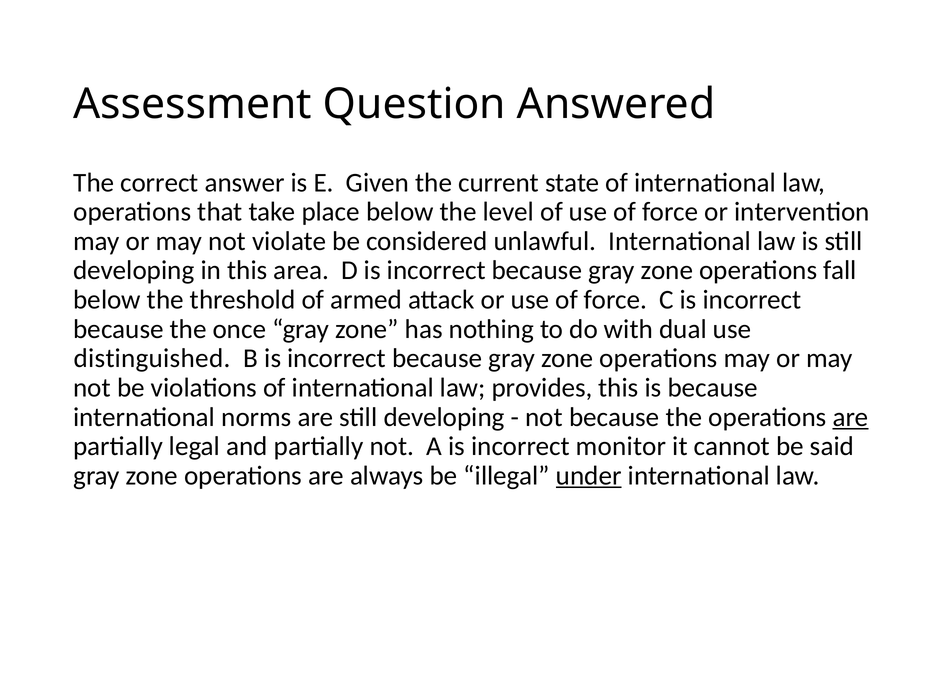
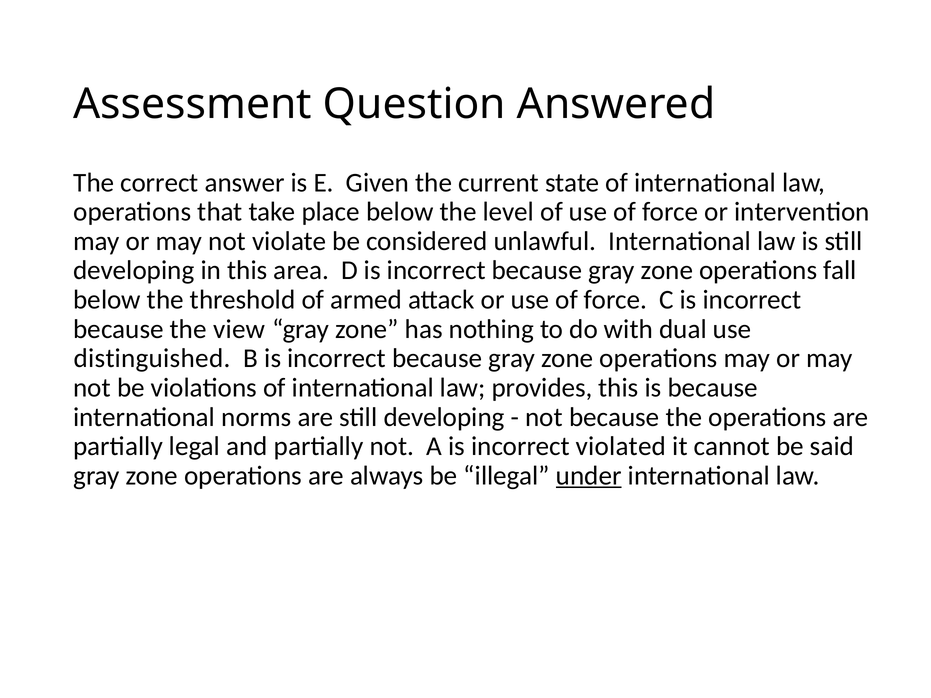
once: once -> view
are at (851, 417) underline: present -> none
monitor: monitor -> violated
